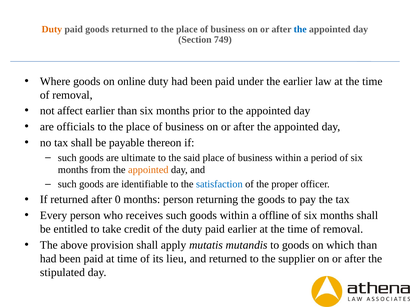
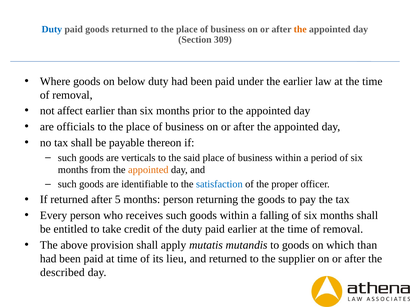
Duty at (52, 29) colour: orange -> blue
the at (300, 29) colour: blue -> orange
749: 749 -> 309
online: online -> below
ultimate: ultimate -> verticals
0: 0 -> 5
offline: offline -> falling
stipulated: stipulated -> described
